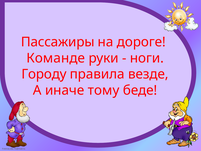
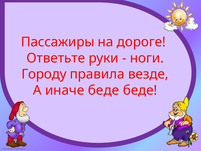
Команде: Команде -> Ответьте
иначе тому: тому -> беде
